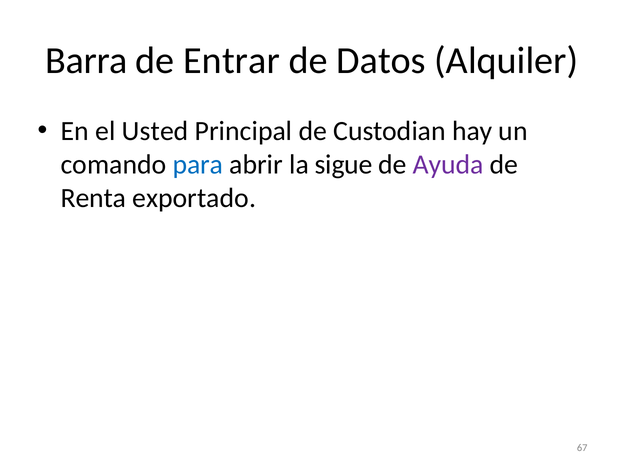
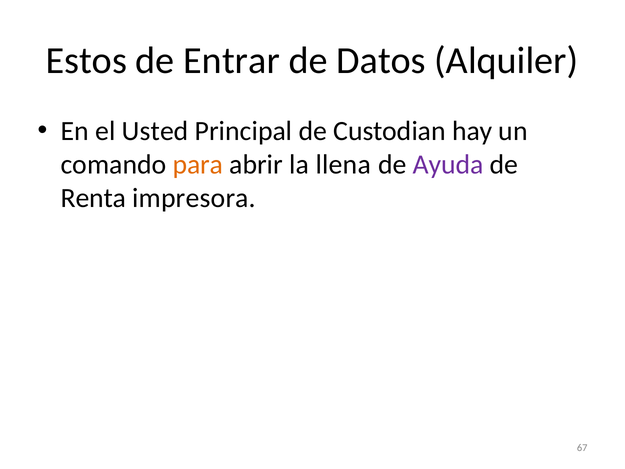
Barra: Barra -> Estos
para colour: blue -> orange
sigue: sigue -> llena
exportado: exportado -> impresora
